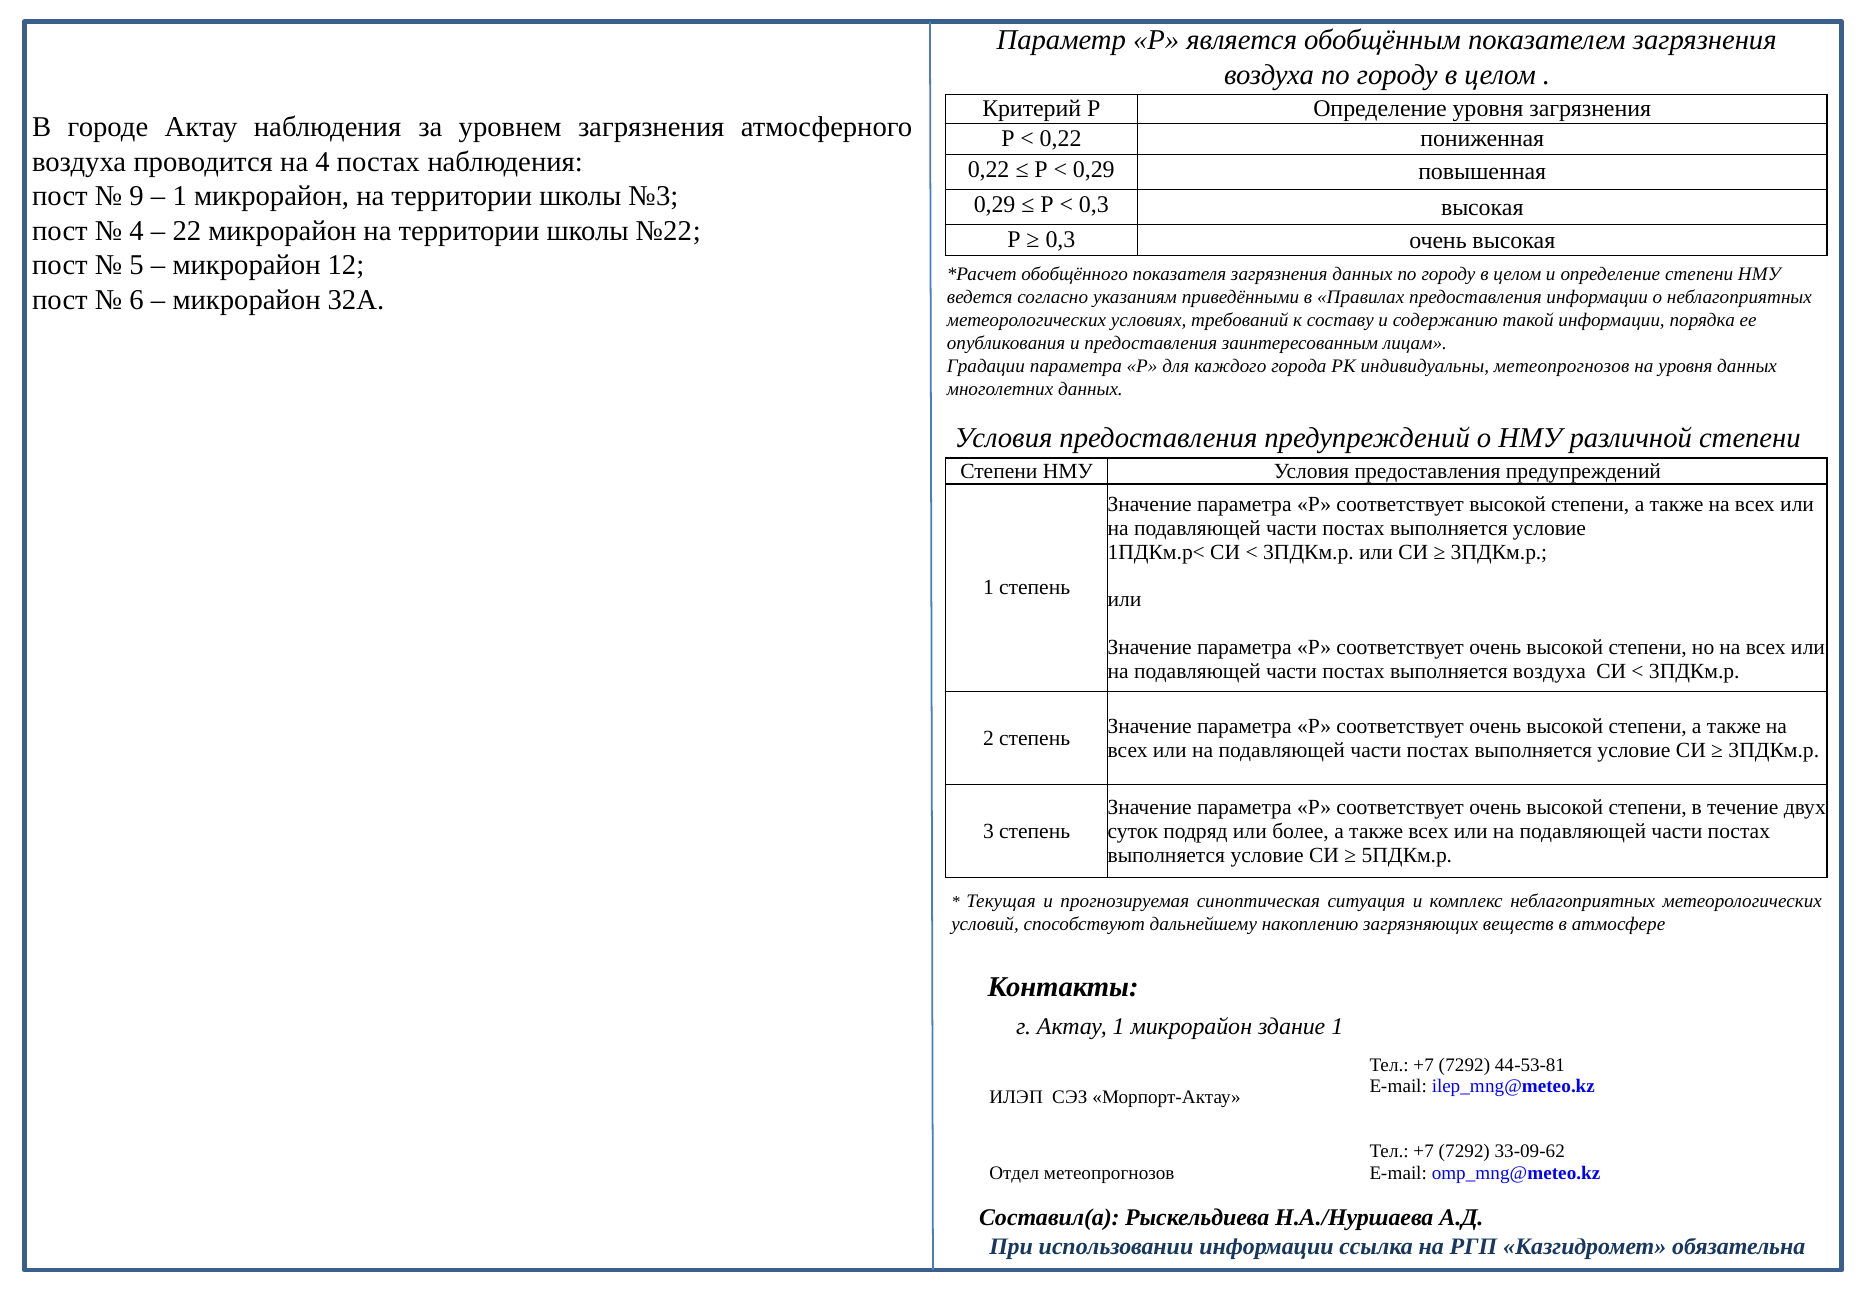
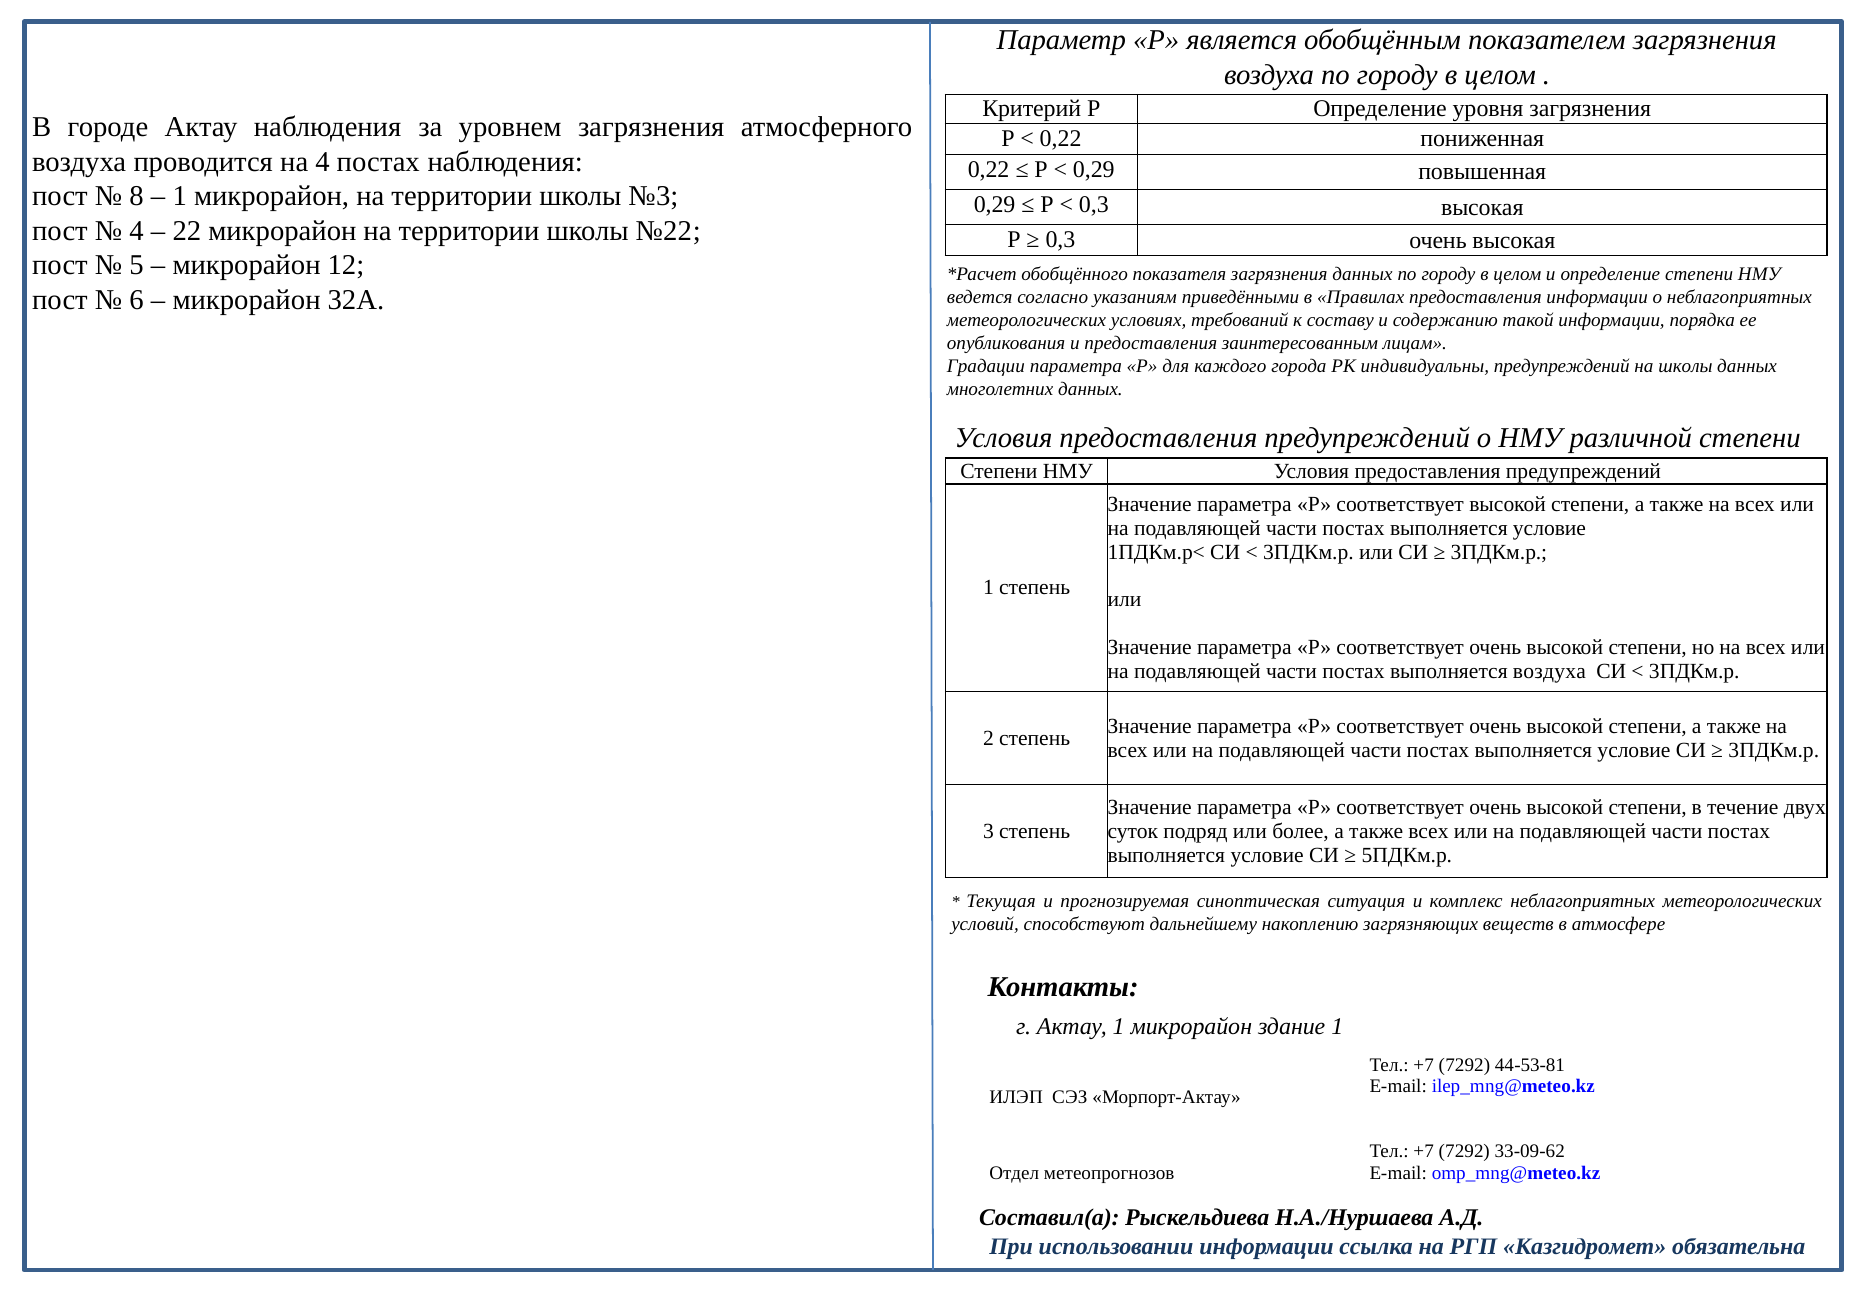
9: 9 -> 8
индивидуальны метеопрогнозов: метеопрогнозов -> предупреждений
на уровня: уровня -> школы
